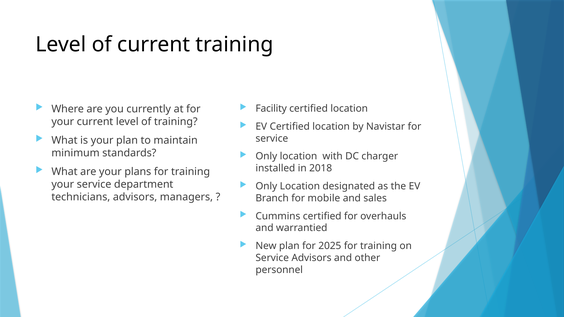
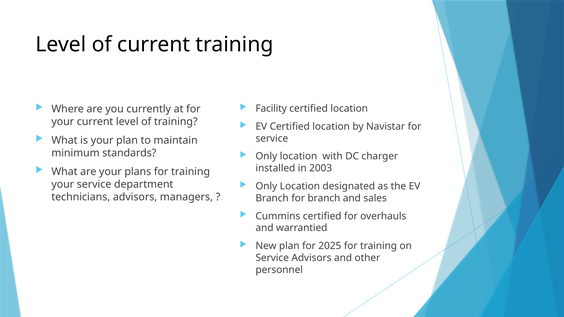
2018: 2018 -> 2003
for mobile: mobile -> branch
